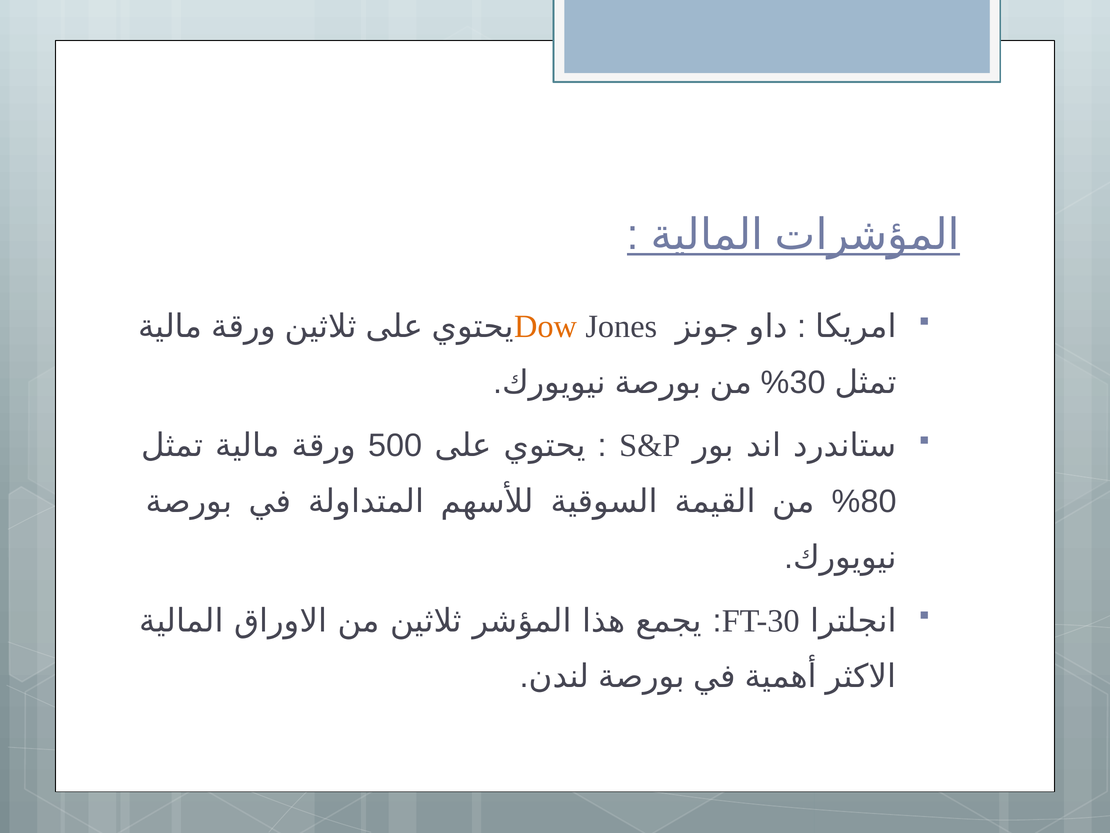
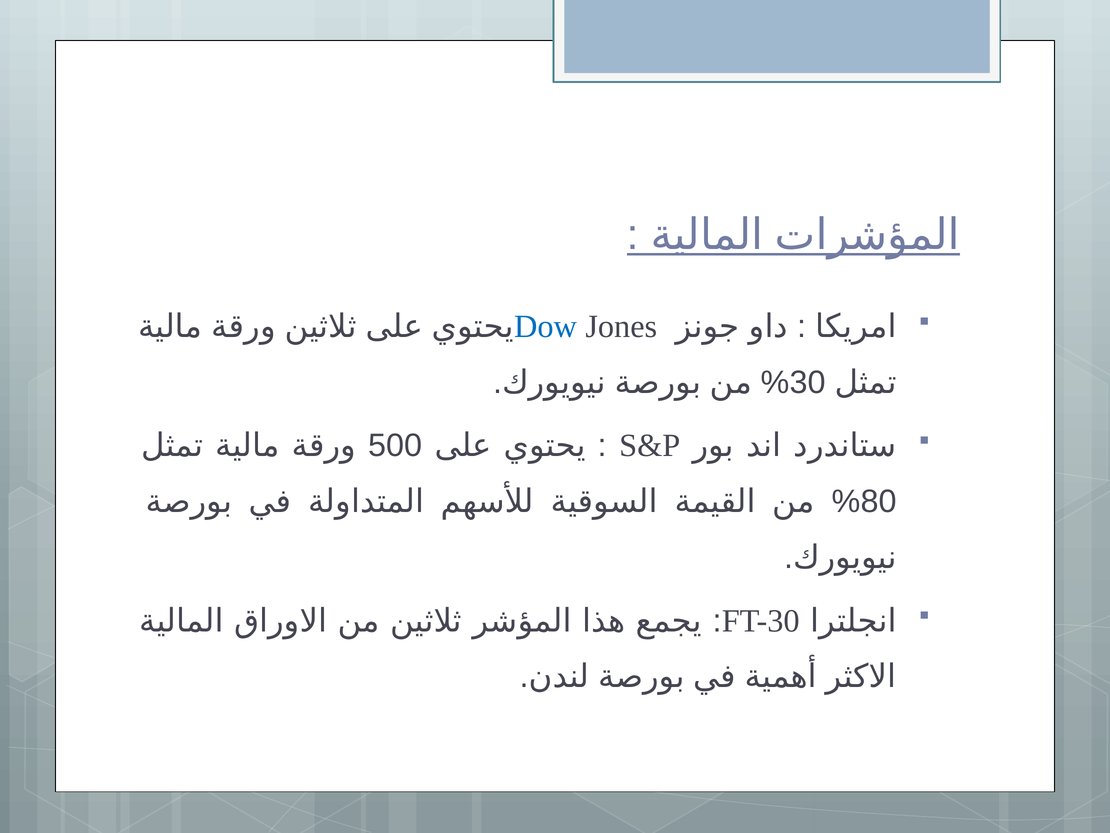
Dow colour: orange -> blue
